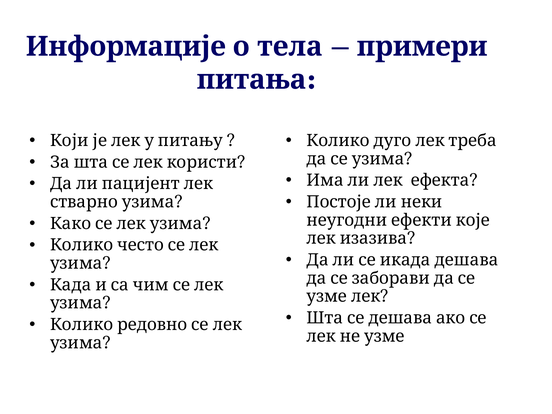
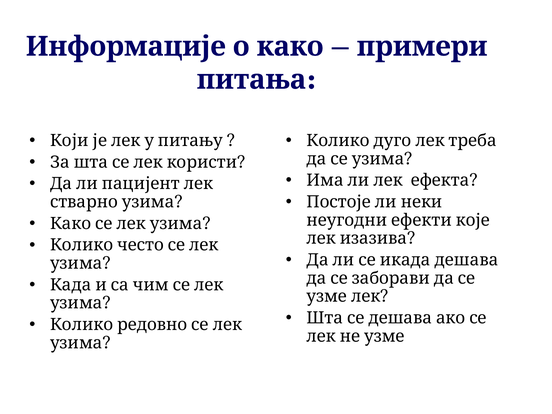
о тела: тела -> како
